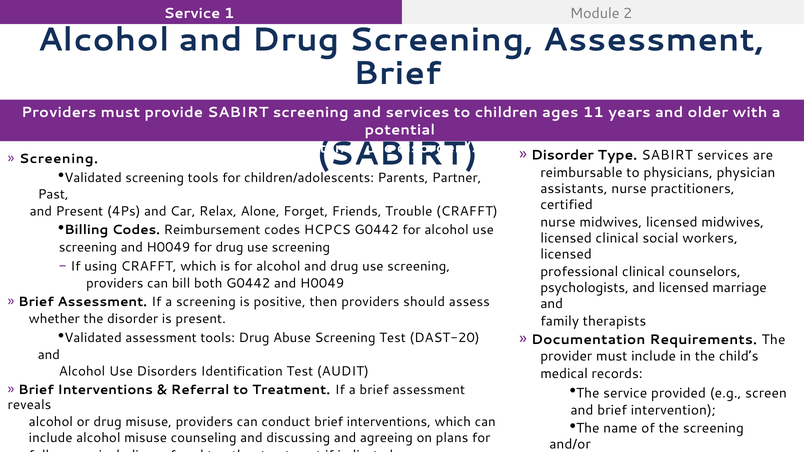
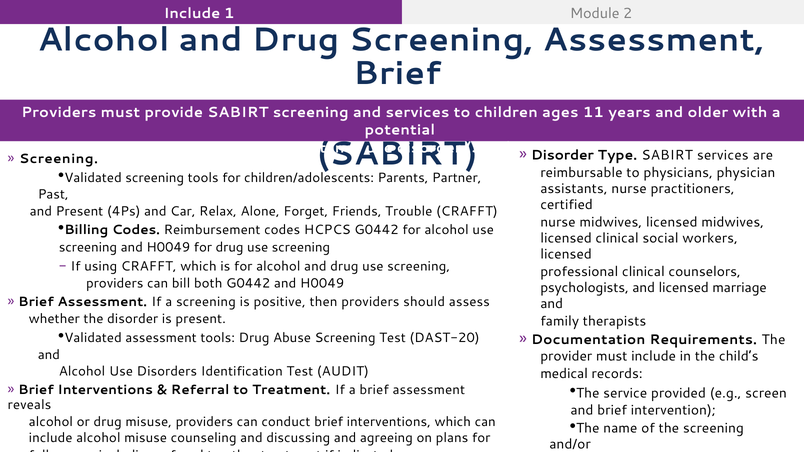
Service at (192, 13): Service -> Include
